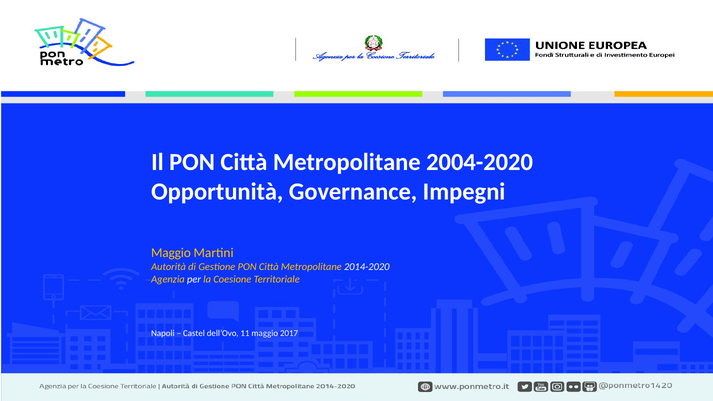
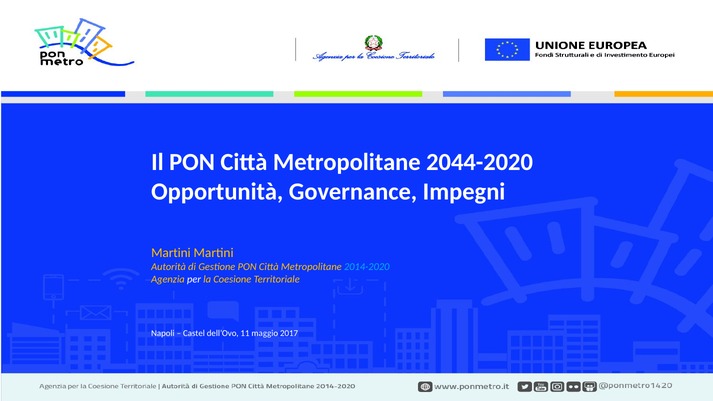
2004-2020: 2004-2020 -> 2044-2020
Maggio at (171, 253): Maggio -> Martini
2014-2020 colour: white -> light blue
